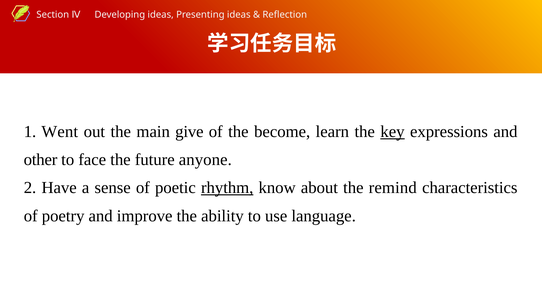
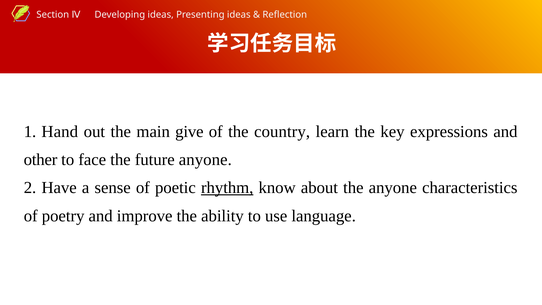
Went: Went -> Hand
become: become -> country
key underline: present -> none
the remind: remind -> anyone
